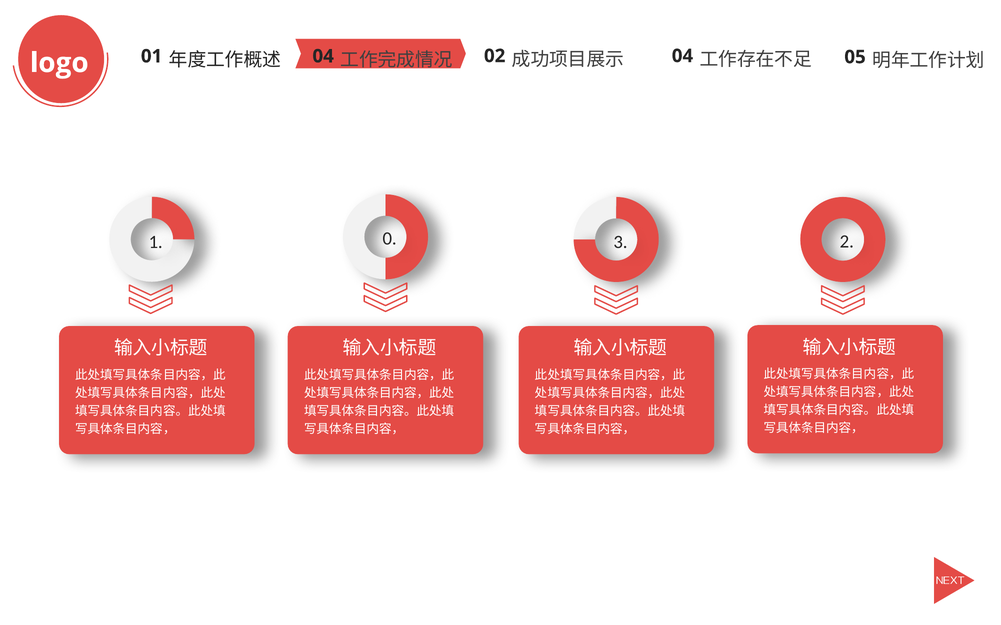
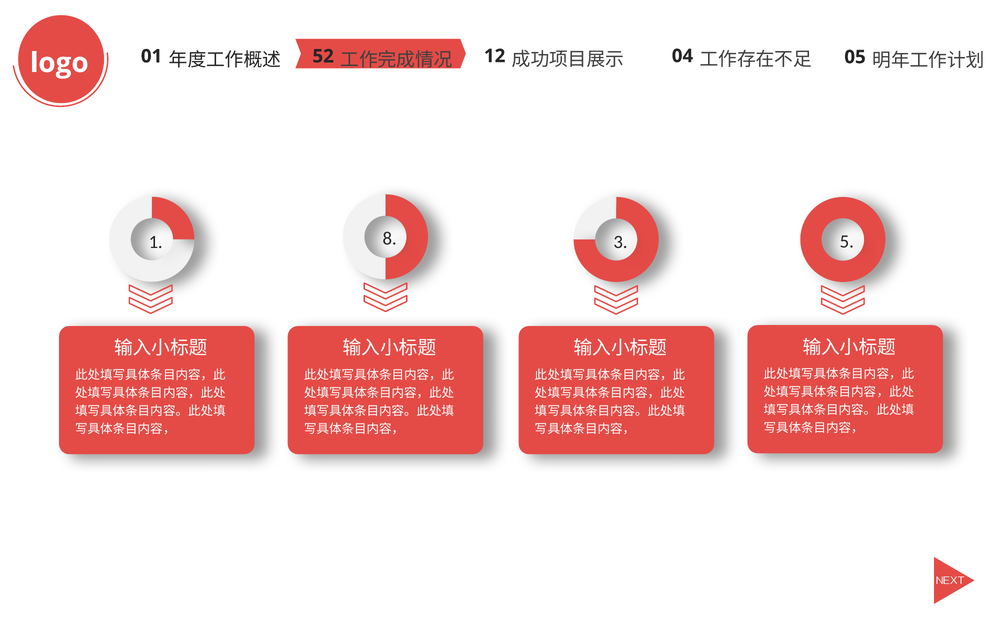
04 at (323, 56): 04 -> 52
02: 02 -> 12
0: 0 -> 8
2: 2 -> 5
